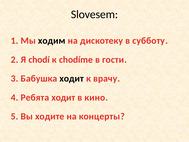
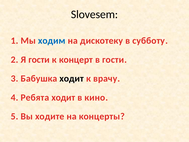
ходим colour: black -> blue
Я chodí: chodí -> гости
chodíme: chodíme -> концерт
